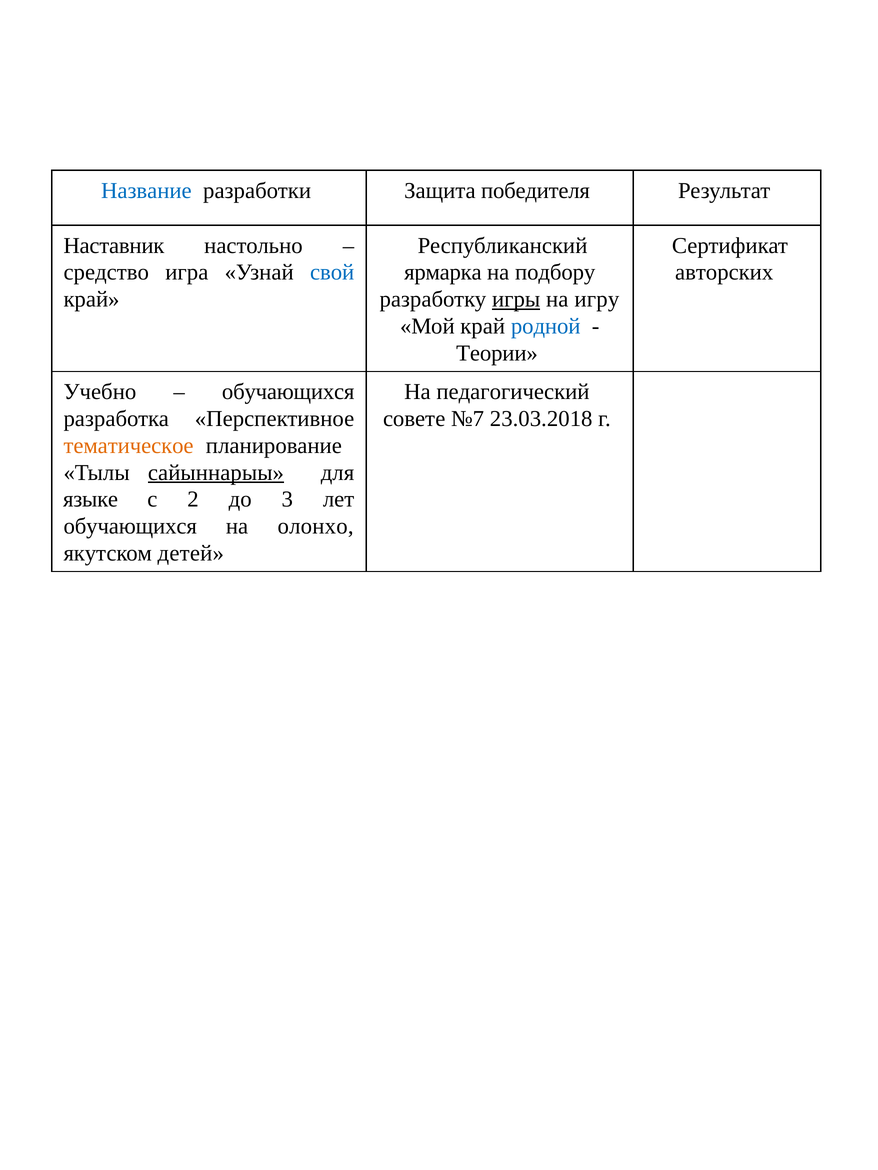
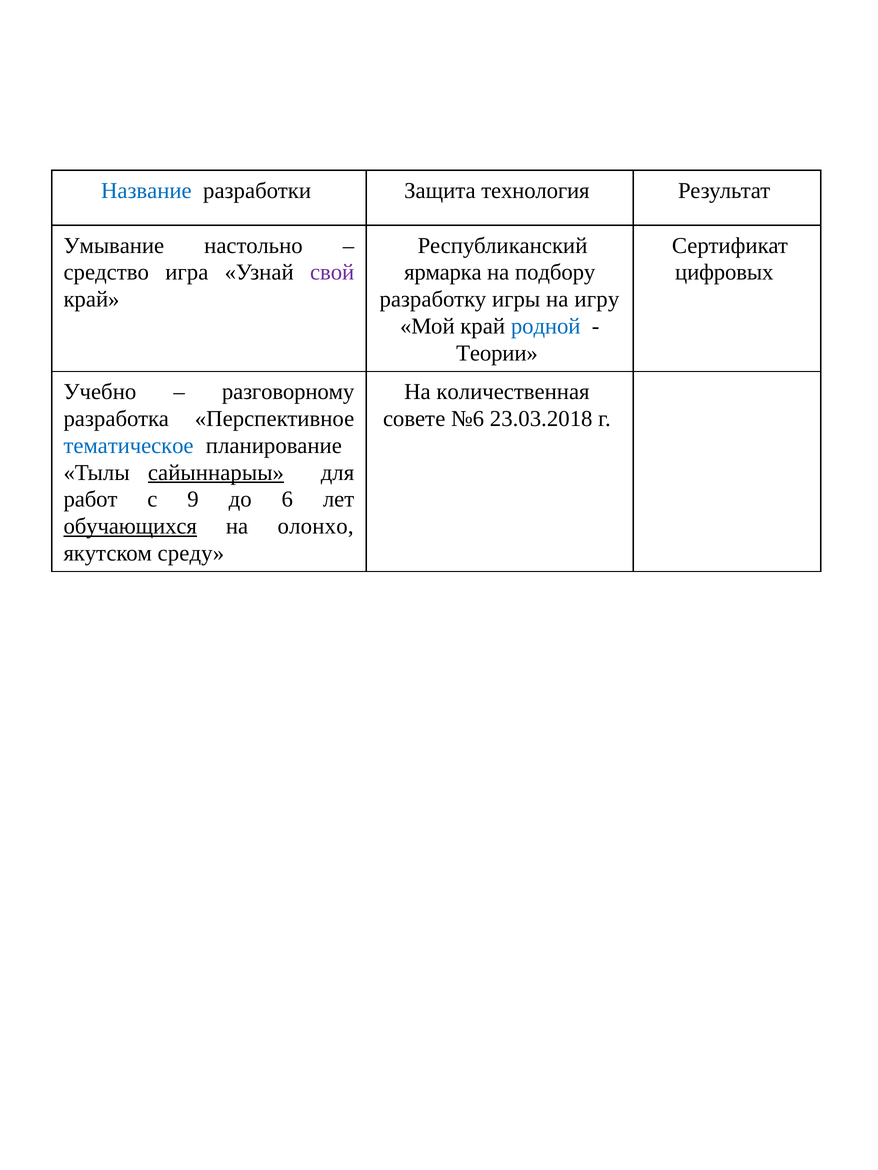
победителя: победителя -> технология
Наставник: Наставник -> Умывание
свой colour: blue -> purple
авторских: авторских -> цифровых
игры underline: present -> none
обучающихся at (288, 392): обучающихся -> разговорному
педагогический: педагогический -> количественная
№7: №7 -> №6
тематическое colour: orange -> blue
языке: языке -> работ
2: 2 -> 9
3: 3 -> 6
обучающихся at (130, 527) underline: none -> present
детей: детей -> среду
